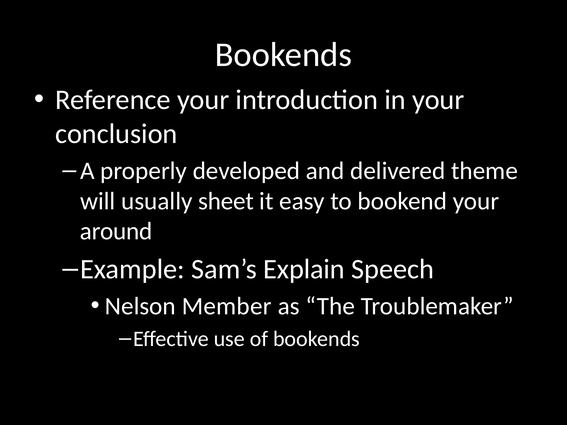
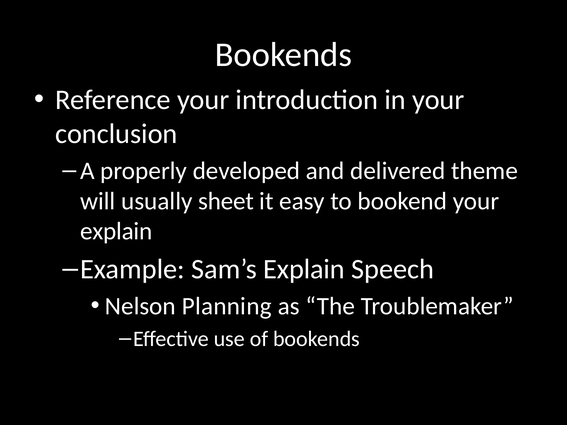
around at (116, 231): around -> explain
Member: Member -> Planning
